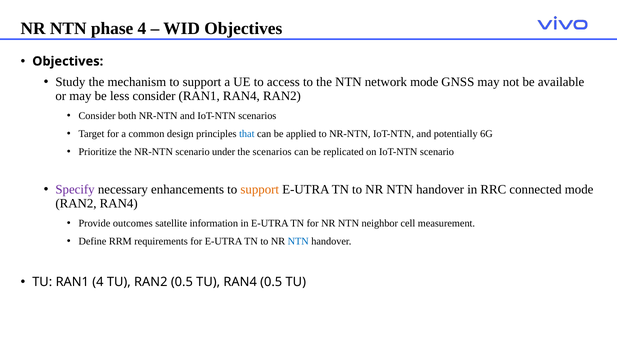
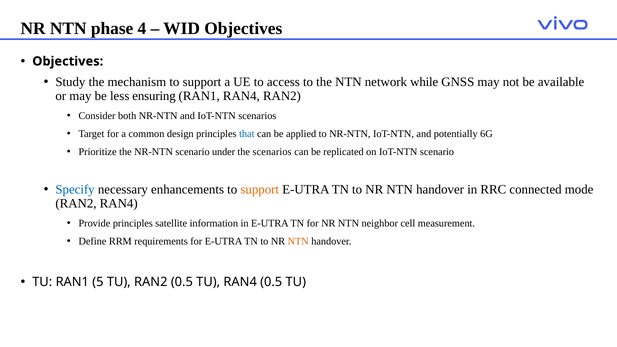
network mode: mode -> while
less consider: consider -> ensuring
Specify colour: purple -> blue
Provide outcomes: outcomes -> principles
NTN at (298, 241) colour: blue -> orange
RAN1 4: 4 -> 5
